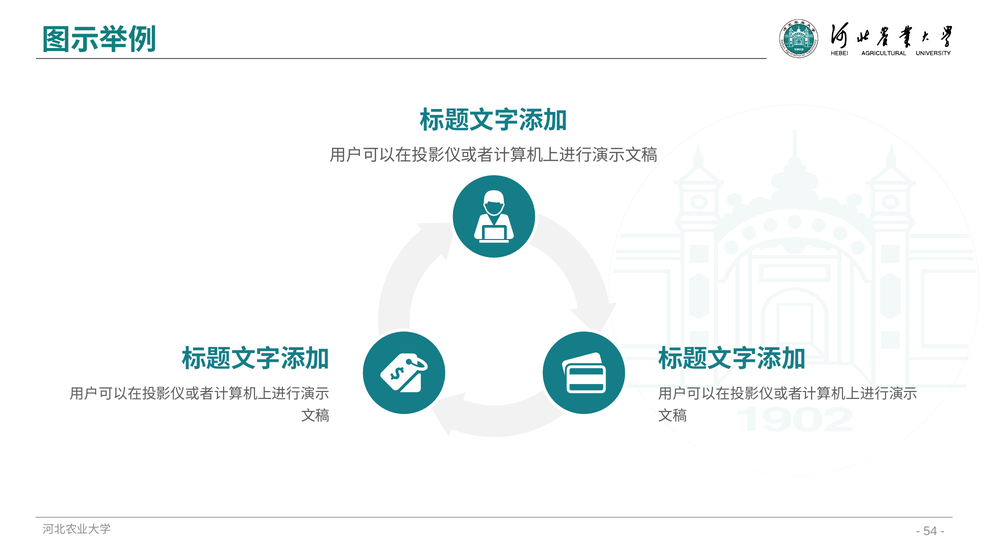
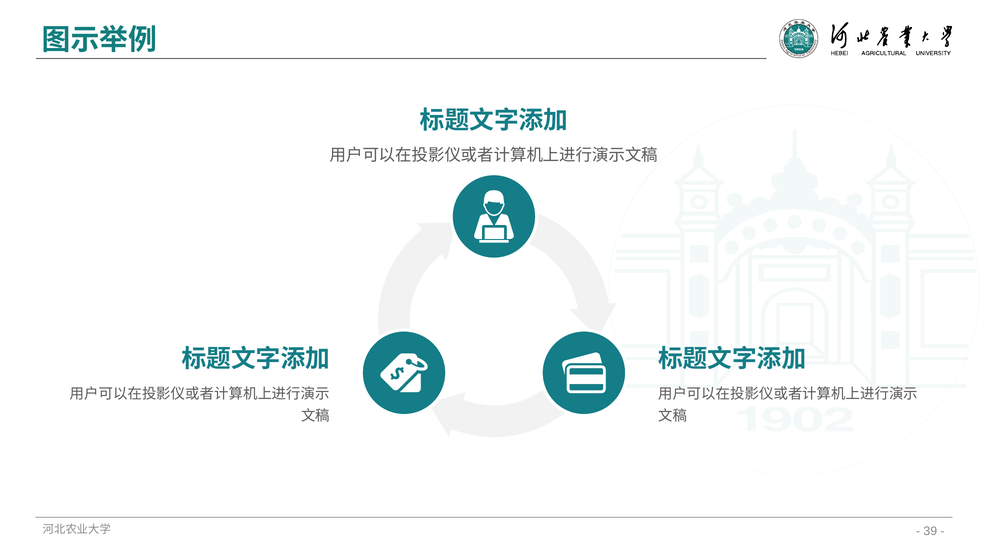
54: 54 -> 39
